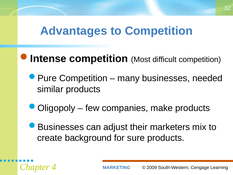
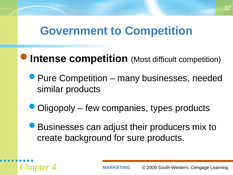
Advantages: Advantages -> Government
make: make -> types
marketers: marketers -> producers
